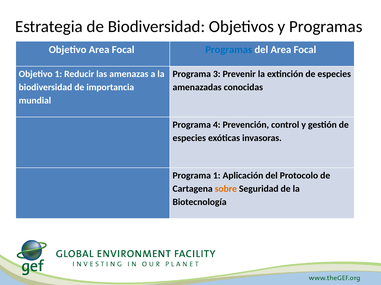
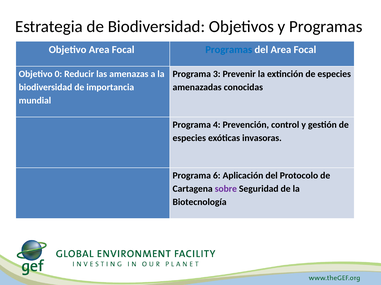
Objetivo 1: 1 -> 0
Programa 1: 1 -> 6
sobre colour: orange -> purple
